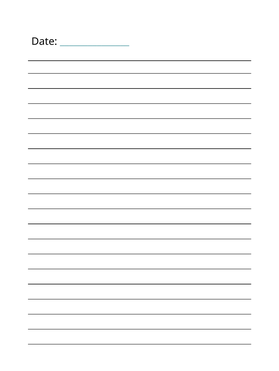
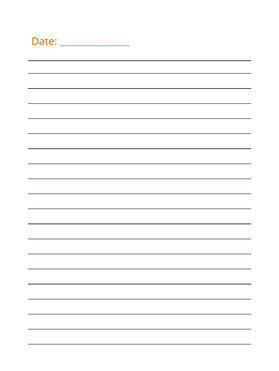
Date colour: black -> orange
